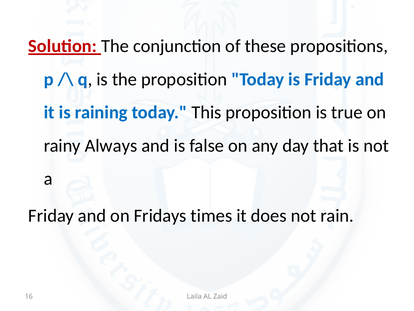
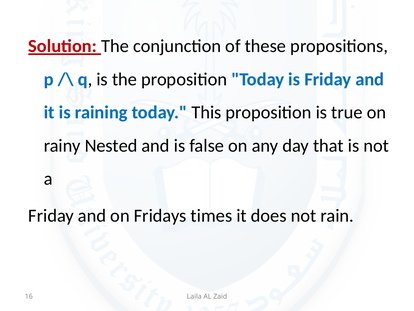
Always: Always -> Nested
